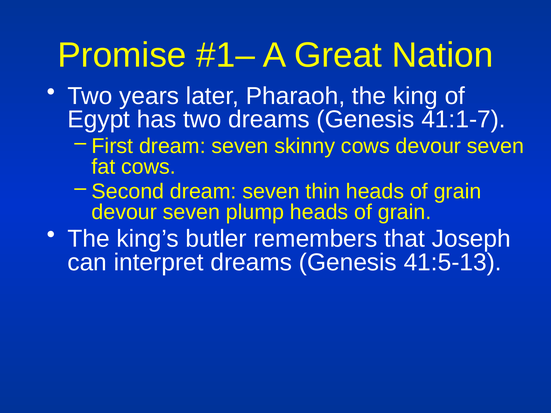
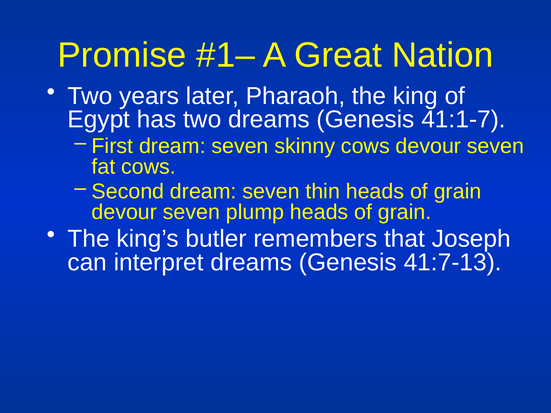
41:5-13: 41:5-13 -> 41:7-13
